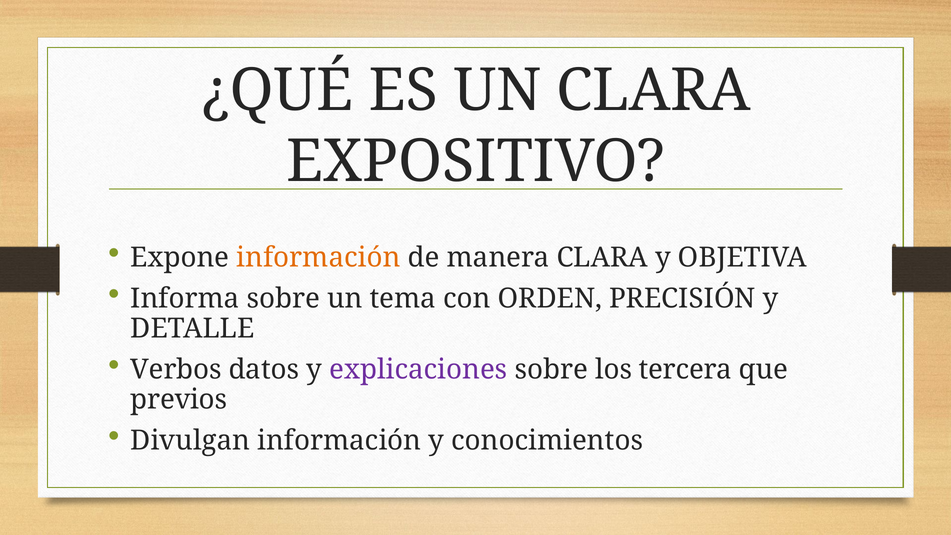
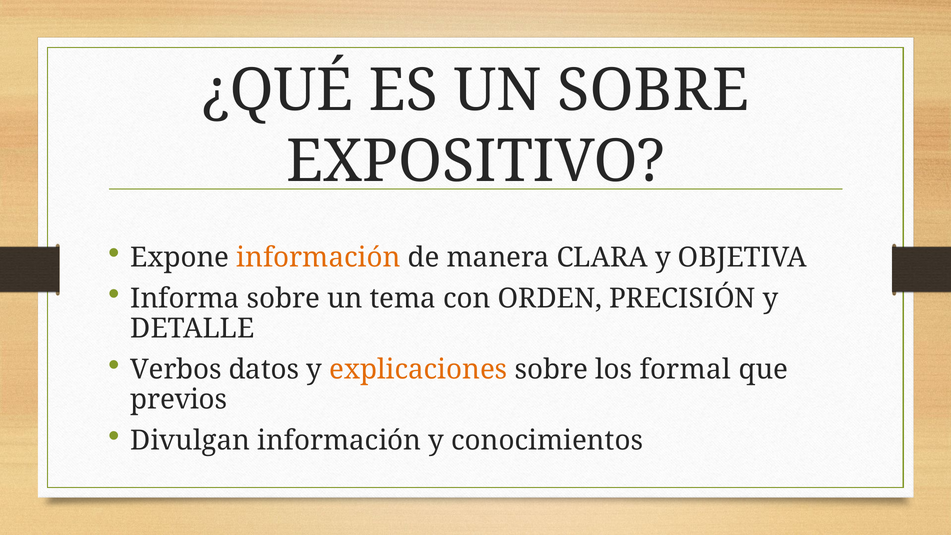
UN CLARA: CLARA -> SOBRE
explicaciones colour: purple -> orange
tercera: tercera -> formal
